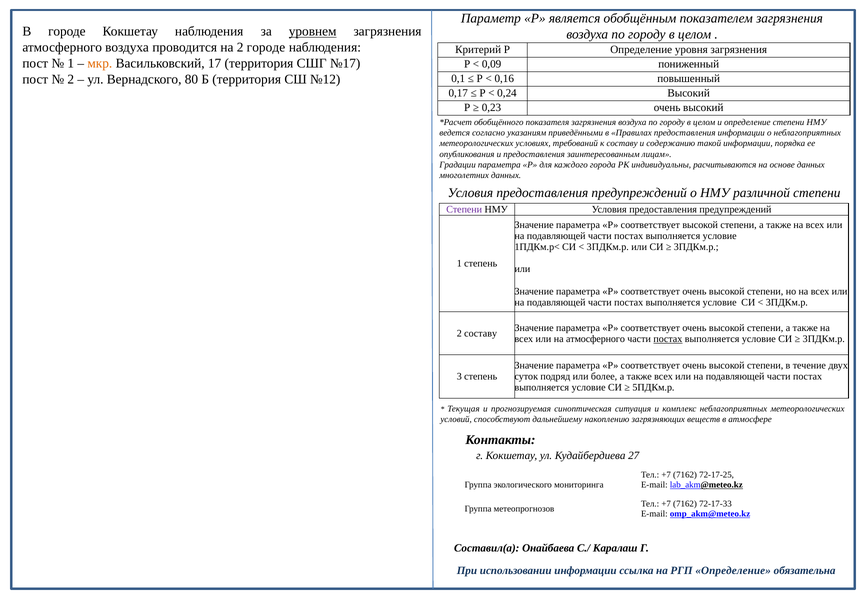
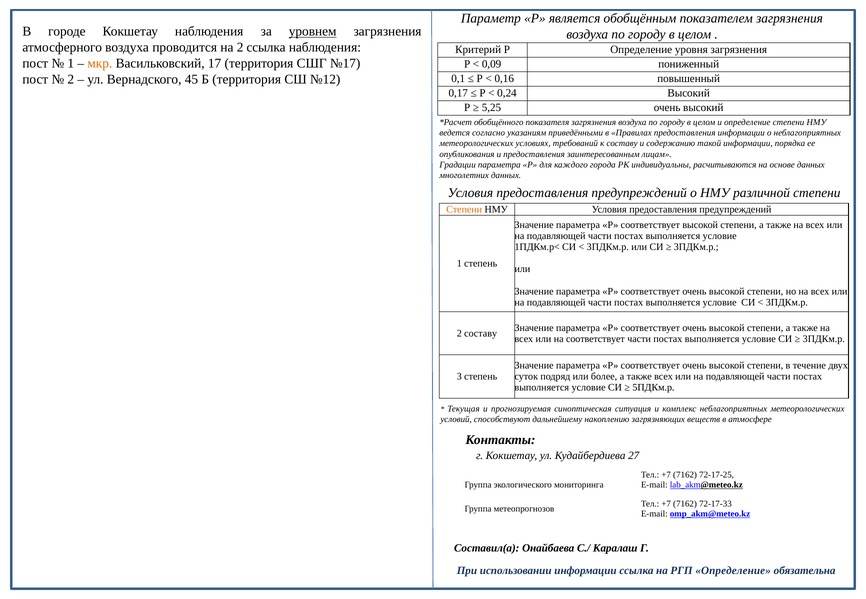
2 городе: городе -> ссылка
80: 80 -> 45
0,23: 0,23 -> 5,25
Степени at (464, 210) colour: purple -> orange
на атмосферного: атмосферного -> соответствует
постах at (668, 339) underline: present -> none
